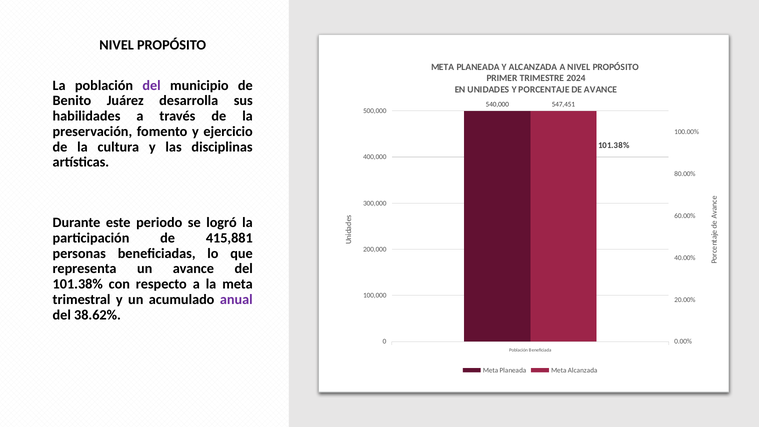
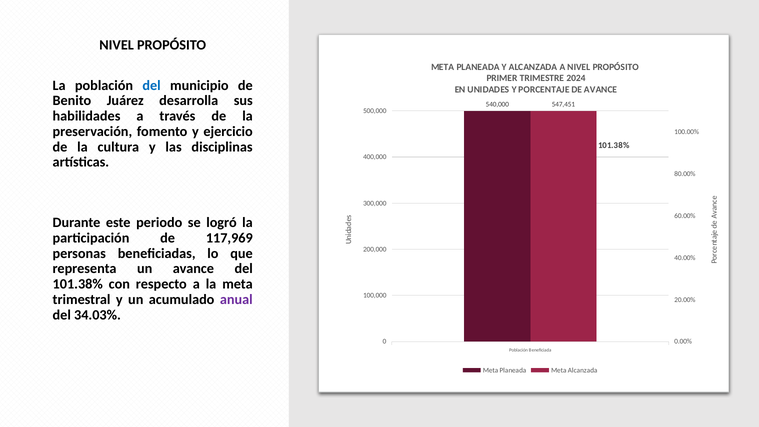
del at (152, 85) colour: purple -> blue
415,881: 415,881 -> 117,969
38.62%: 38.62% -> 34.03%
